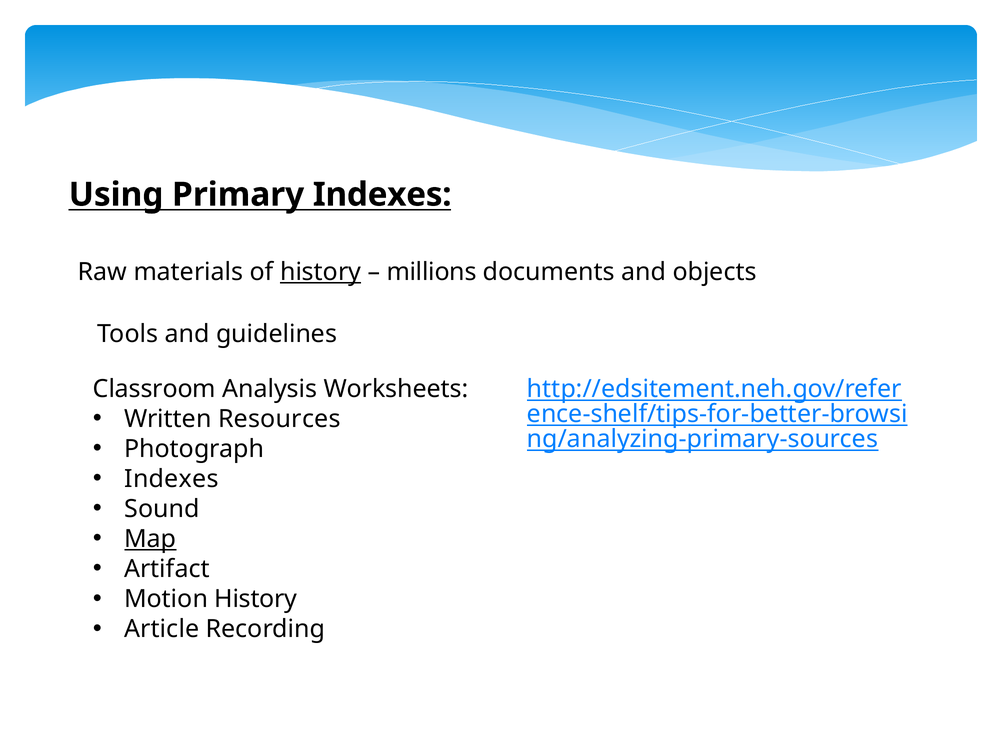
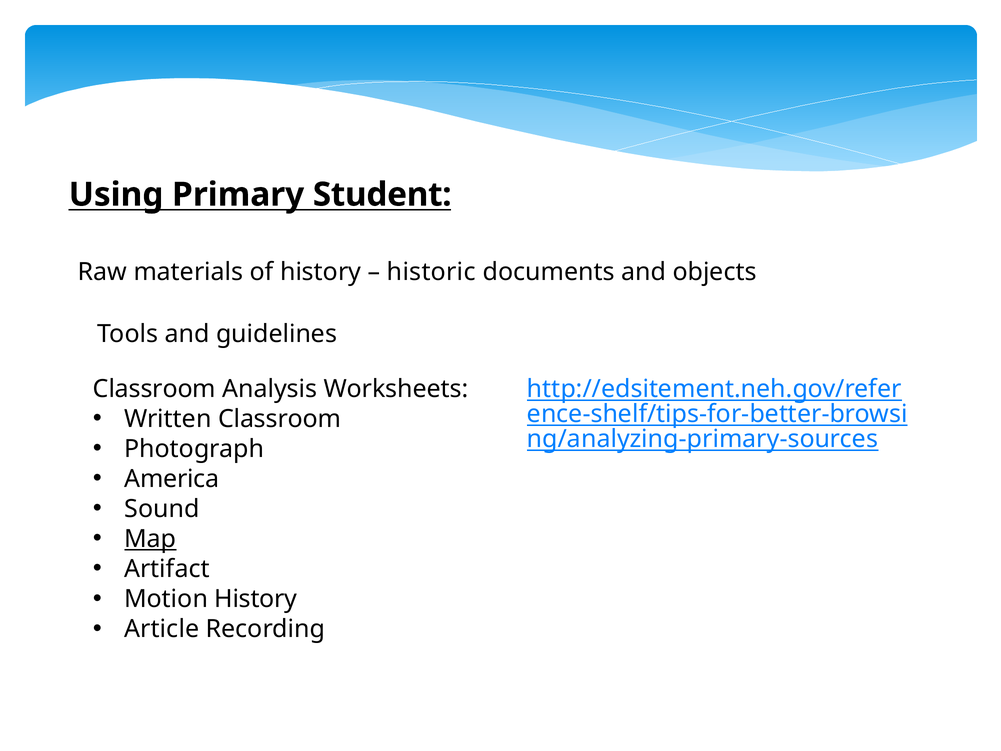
Primary Indexes: Indexes -> Student
history at (321, 272) underline: present -> none
millions: millions -> historic
Written Resources: Resources -> Classroom
Indexes at (172, 479): Indexes -> America
